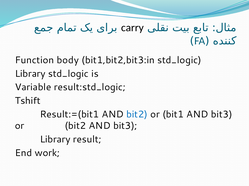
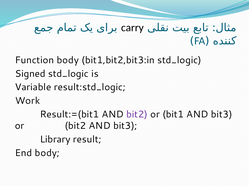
Library at (30, 74): Library -> Signed
Tshift: Tshift -> Work
bit2 at (137, 115) colour: blue -> purple
End work: work -> body
